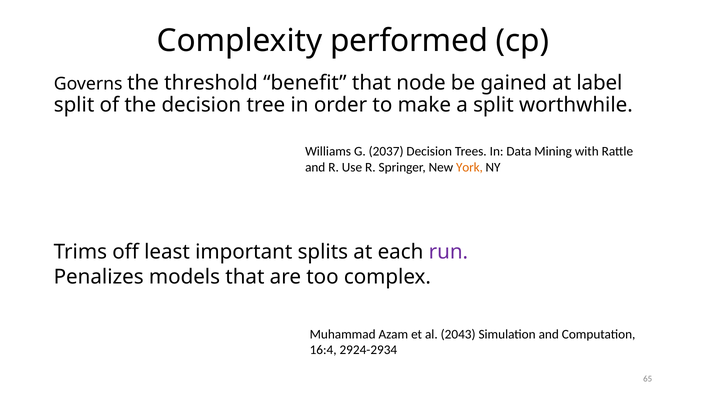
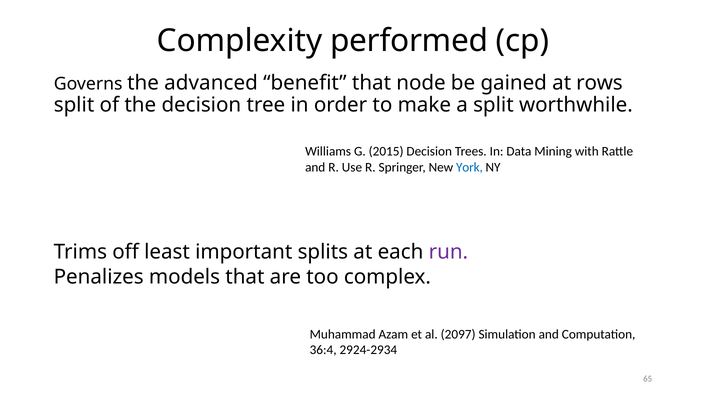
threshold: threshold -> advanced
label: label -> rows
2037: 2037 -> 2015
York colour: orange -> blue
2043: 2043 -> 2097
16:4: 16:4 -> 36:4
